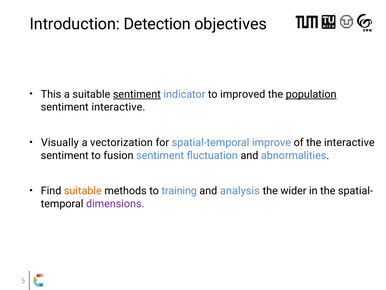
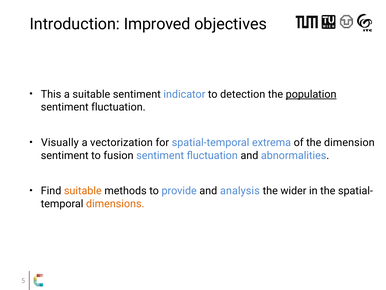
Detection: Detection -> Improved
sentiment at (137, 94) underline: present -> none
improved: improved -> detection
interactive at (118, 107): interactive -> fluctuation
improve: improve -> extrema
the interactive: interactive -> dimension
training: training -> provide
dimensions colour: purple -> orange
